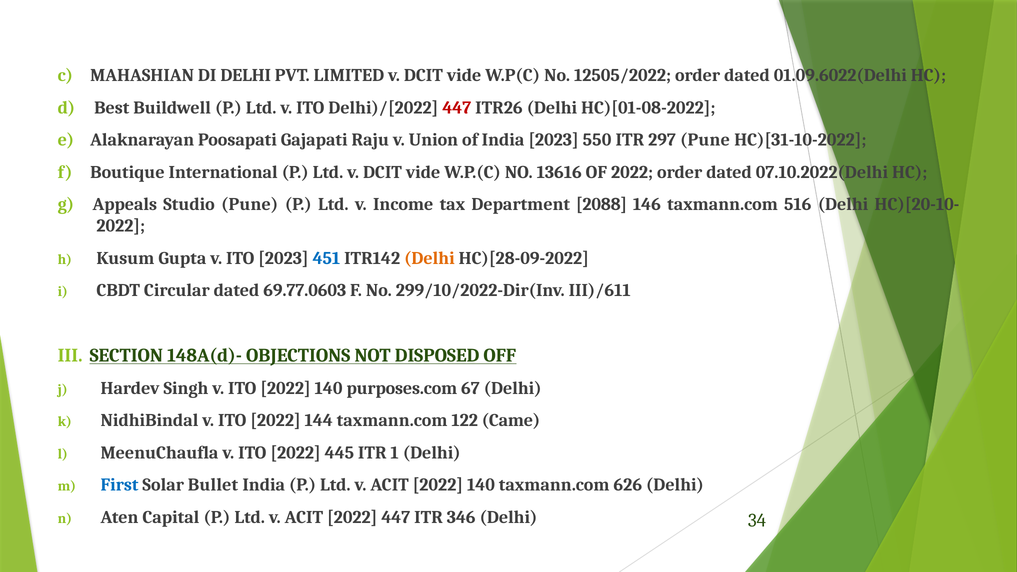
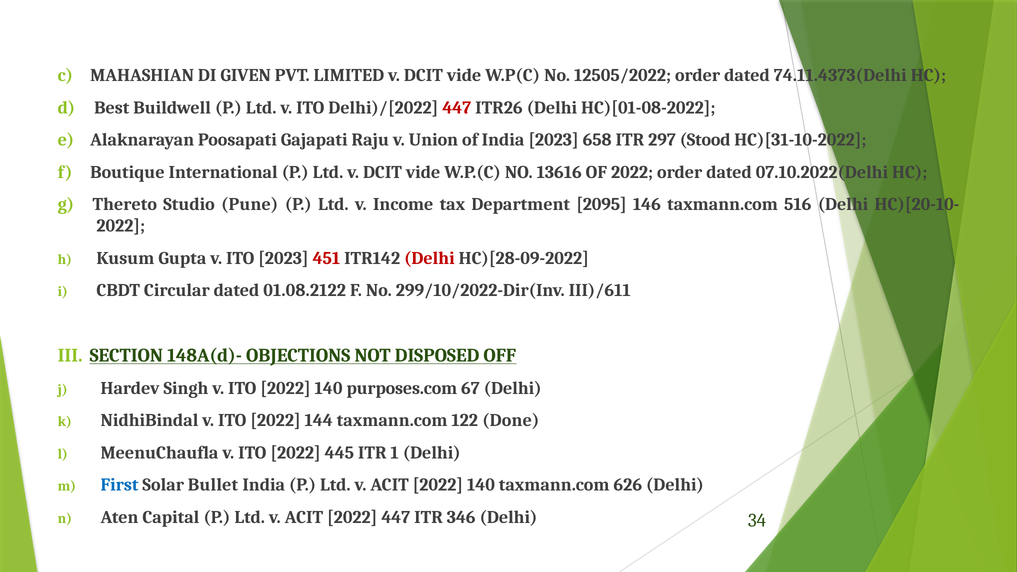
DI DELHI: DELHI -> GIVEN
01.09.6022(Delhi: 01.09.6022(Delhi -> 74.11.4373(Delhi
550: 550 -> 658
297 Pune: Pune -> Stood
Appeals: Appeals -> Thereto
2088: 2088 -> 2095
451 colour: blue -> red
Delhi at (429, 258) colour: orange -> red
69.77.0603: 69.77.0603 -> 01.08.2122
Came: Came -> Done
